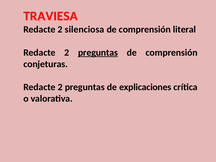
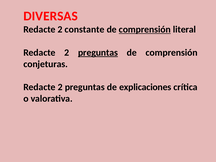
TRAVIESA: TRAVIESA -> DIVERSAS
silenciosa: silenciosa -> constante
comprensión at (145, 29) underline: none -> present
